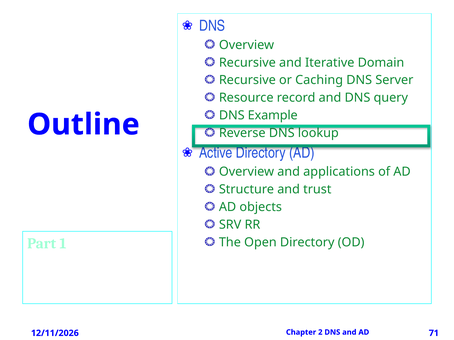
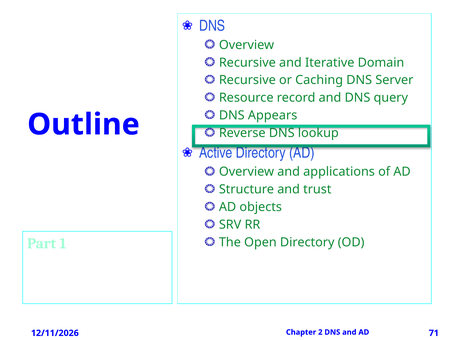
Example: Example -> Appears
